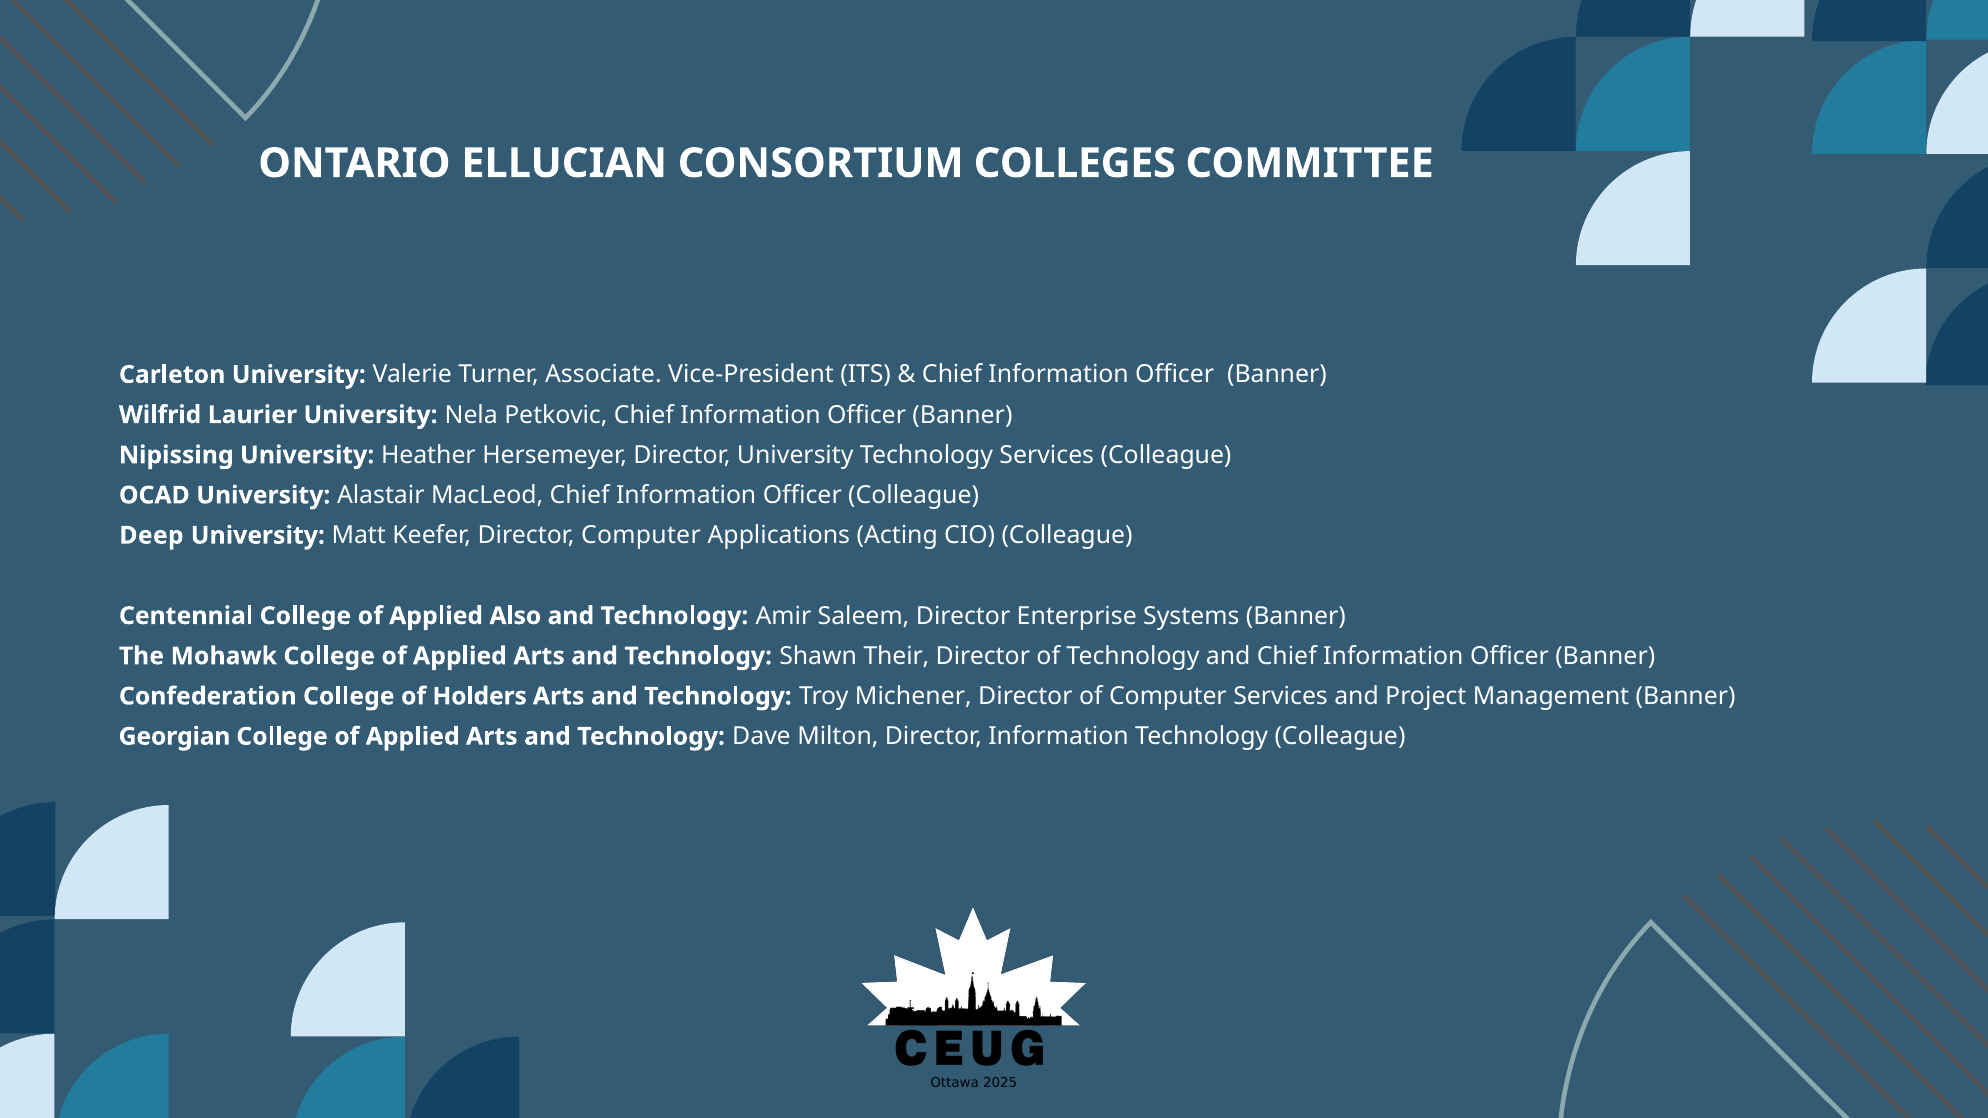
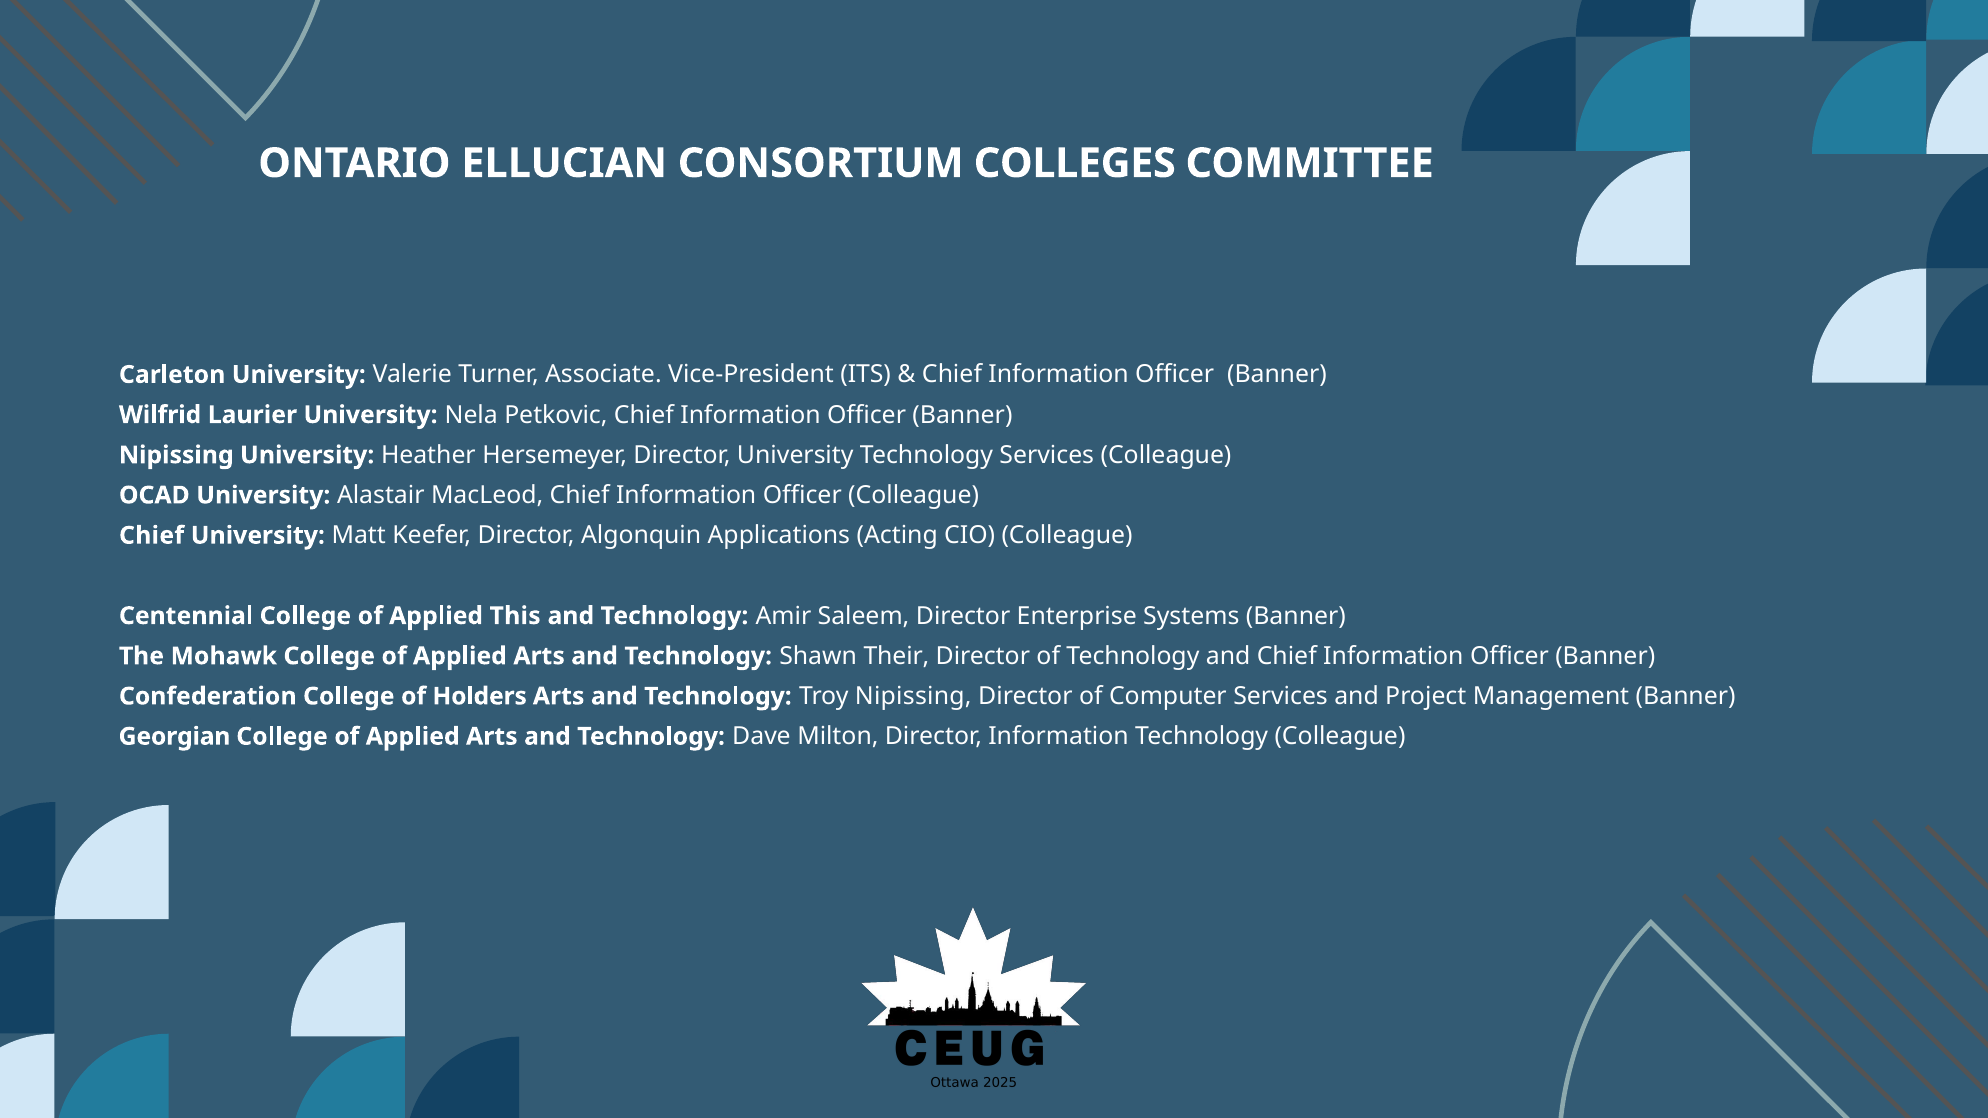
Deep at (151, 536): Deep -> Chief
Director Computer: Computer -> Algonquin
Also: Also -> This
Troy Michener: Michener -> Nipissing
